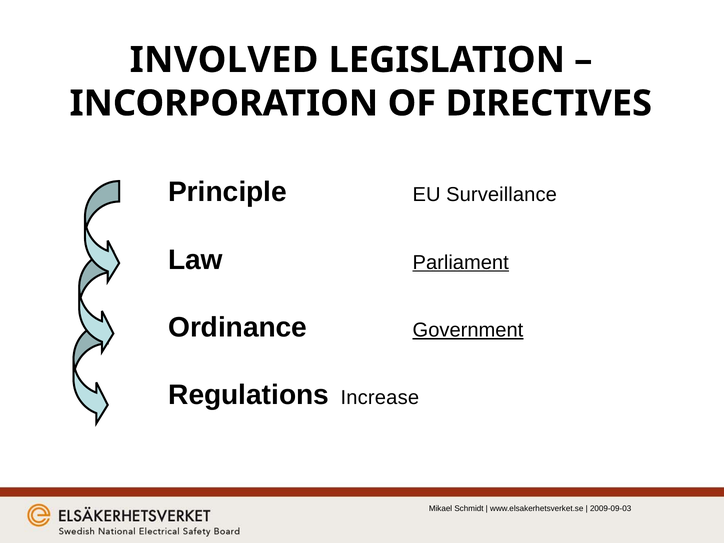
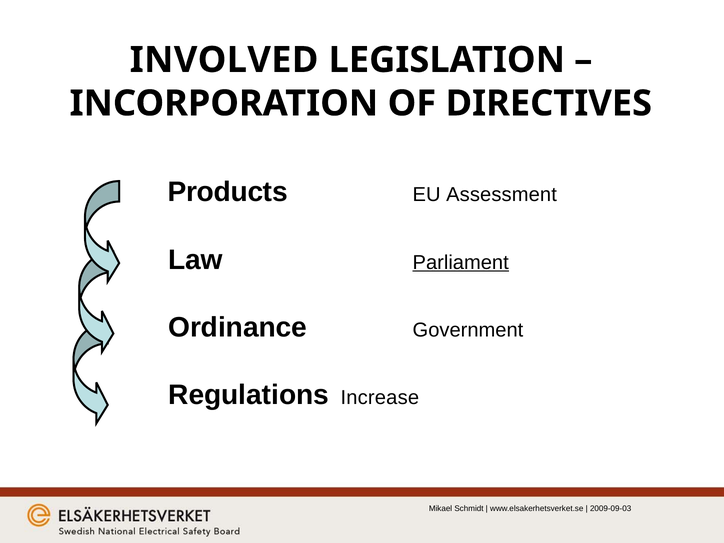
Principle: Principle -> Products
Surveillance: Surveillance -> Assessment
Government underline: present -> none
